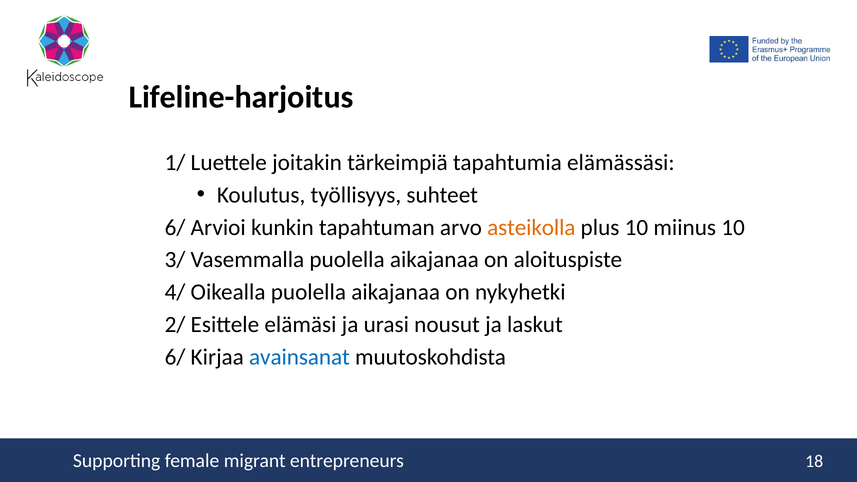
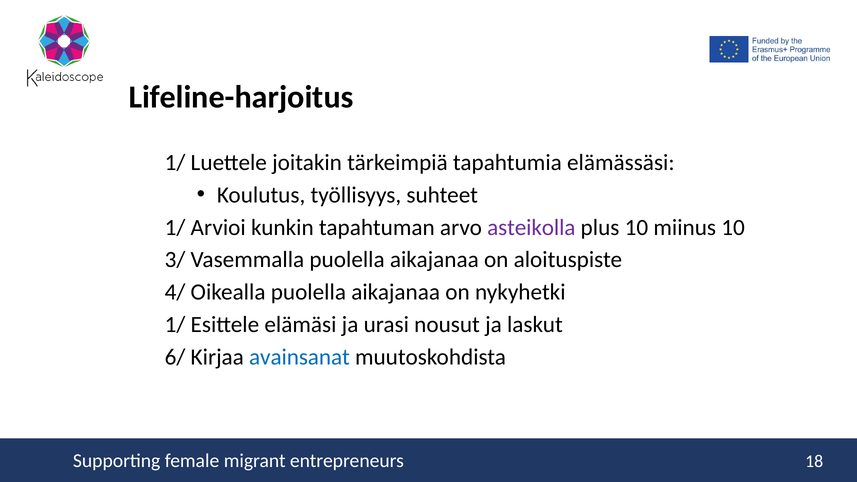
6/ at (175, 227): 6/ -> 1/
asteikolla colour: orange -> purple
2/ at (175, 325): 2/ -> 1/
